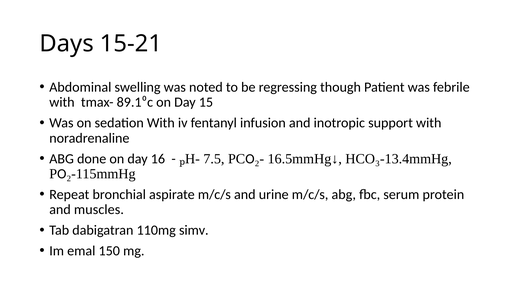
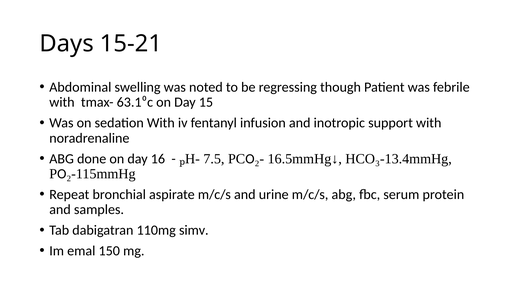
89.1⁰c: 89.1⁰c -> 63.1⁰c
muscles: muscles -> samples
